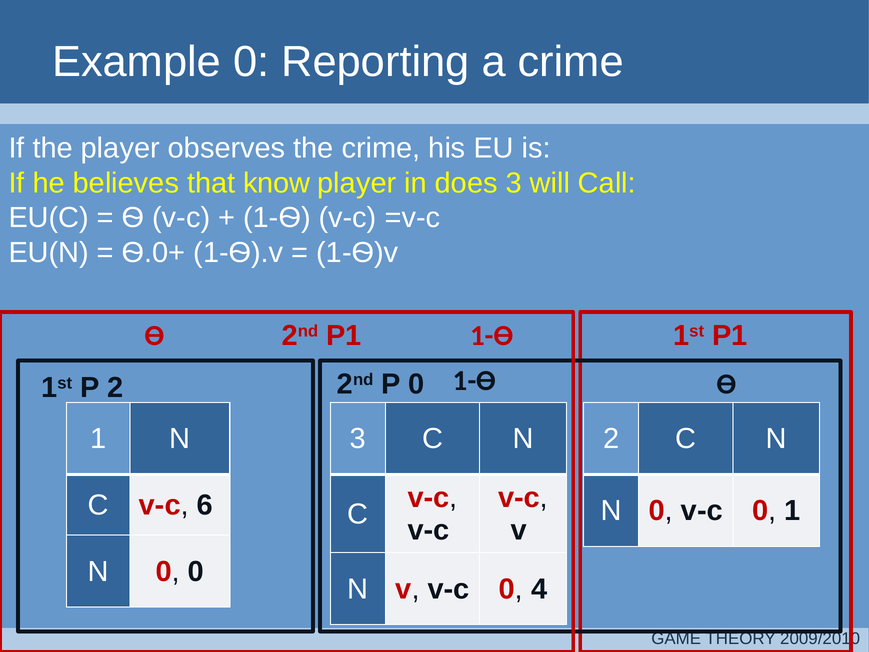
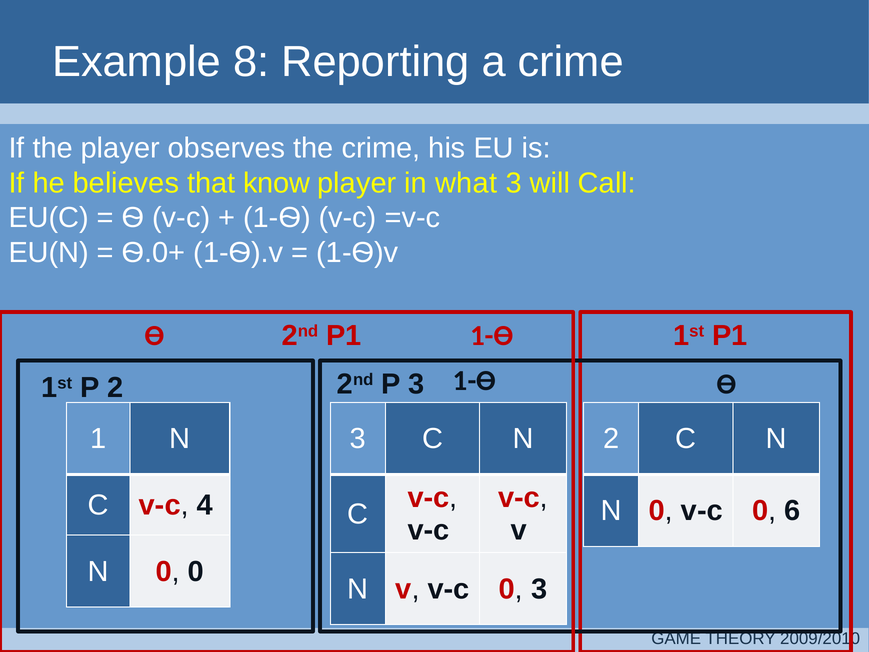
Example 0: 0 -> 8
does: does -> what
P 0: 0 -> 3
6: 6 -> 4
0 1: 1 -> 6
0 4: 4 -> 3
